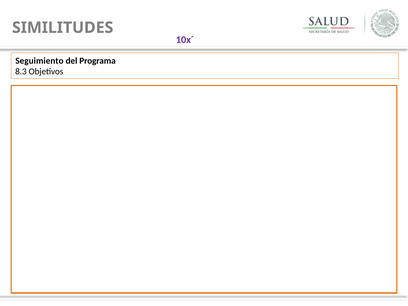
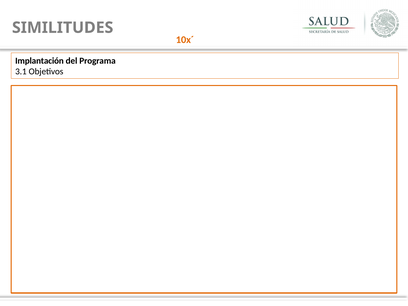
10x´ colour: purple -> orange
Seguimiento: Seguimiento -> Implantación
8.3: 8.3 -> 3.1
